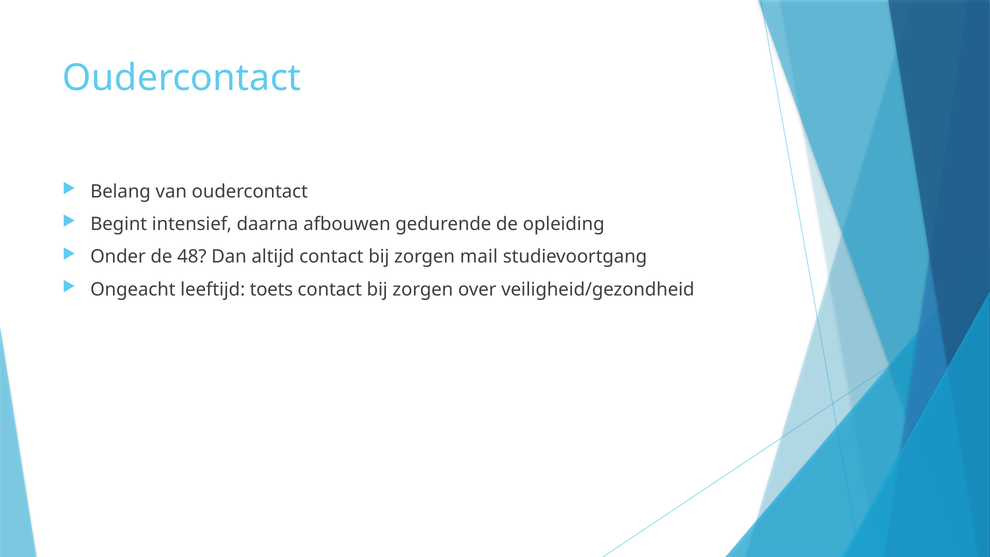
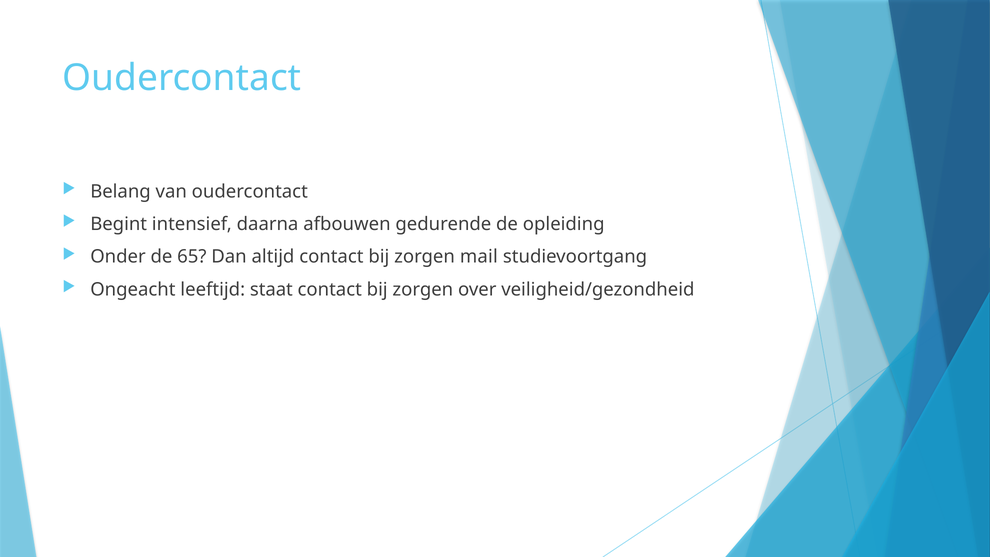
48: 48 -> 65
toets: toets -> staat
